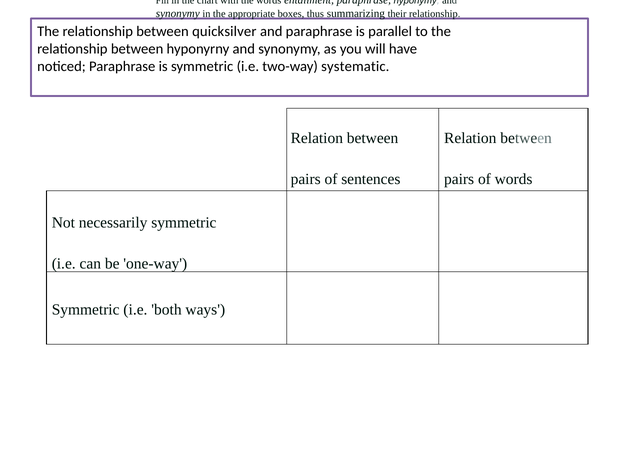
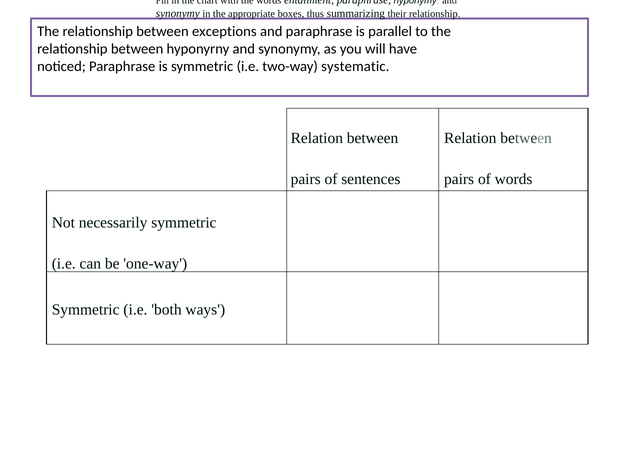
quicksilver: quicksilver -> exceptions
